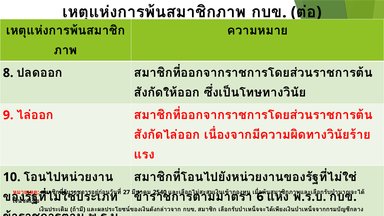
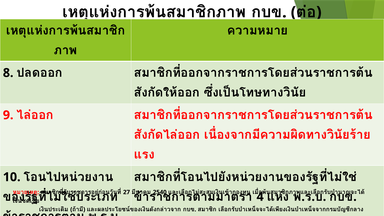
6: 6 -> 4
